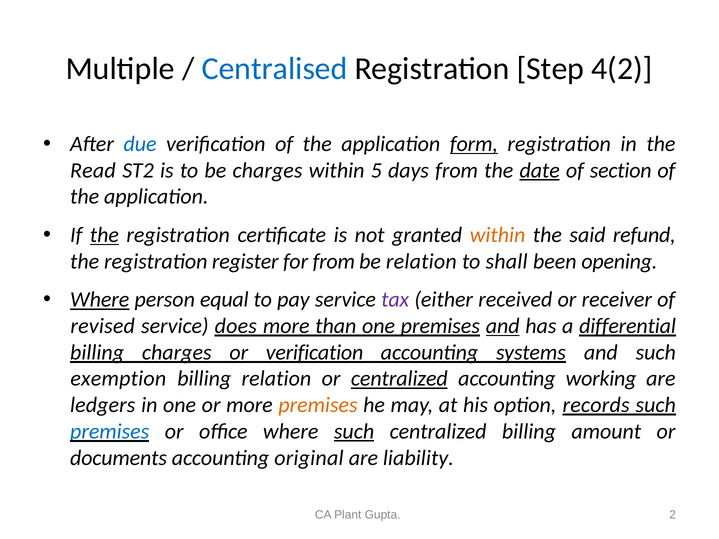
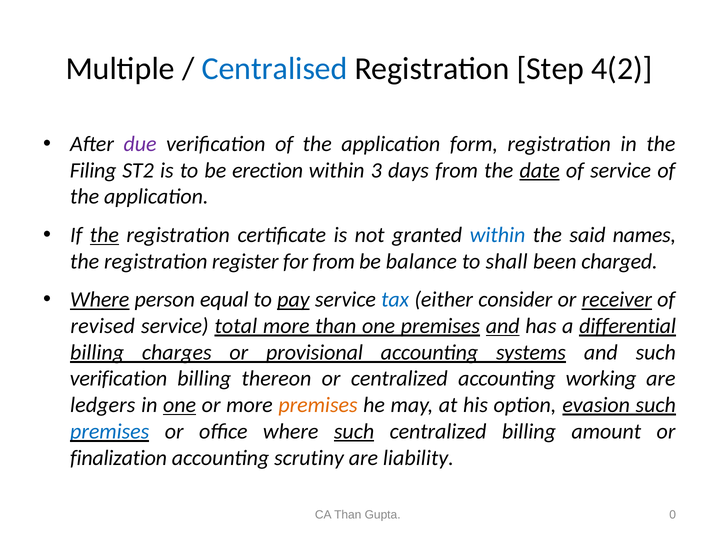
due colour: blue -> purple
form underline: present -> none
Read: Read -> Filing
be charges: charges -> erection
5: 5 -> 3
of section: section -> service
within at (498, 235) colour: orange -> blue
refund: refund -> names
be relation: relation -> balance
opening: opening -> charged
pay underline: none -> present
tax colour: purple -> blue
received: received -> consider
receiver underline: none -> present
does: does -> total
or verification: verification -> provisional
exemption at (118, 379): exemption -> verification
billing relation: relation -> thereon
centralized at (399, 379) underline: present -> none
one at (180, 405) underline: none -> present
records: records -> evasion
documents: documents -> finalization
original: original -> scrutiny
CA Plant: Plant -> Than
2: 2 -> 0
